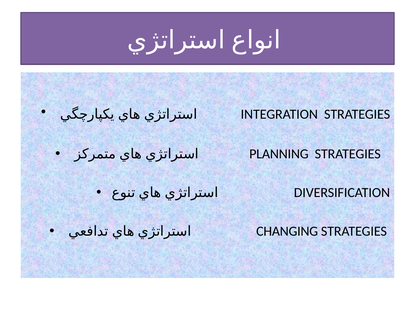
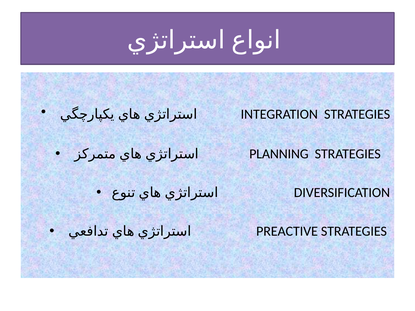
CHANGING: CHANGING -> PREACTIVE
